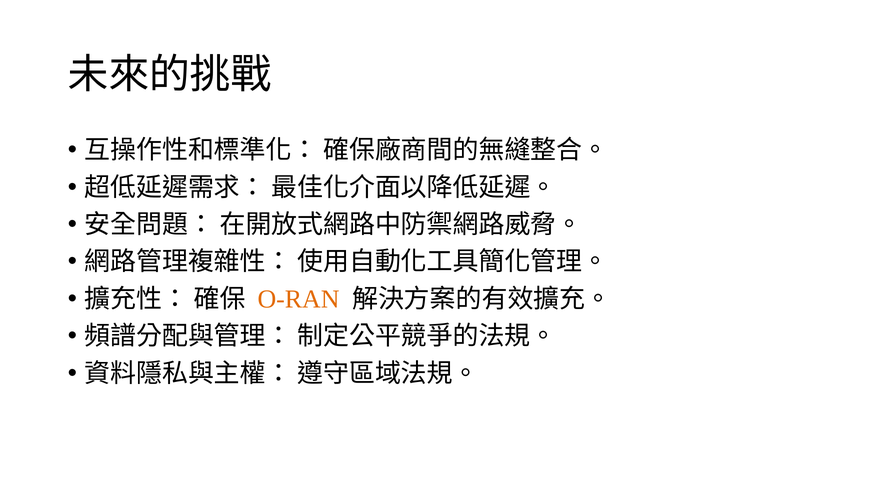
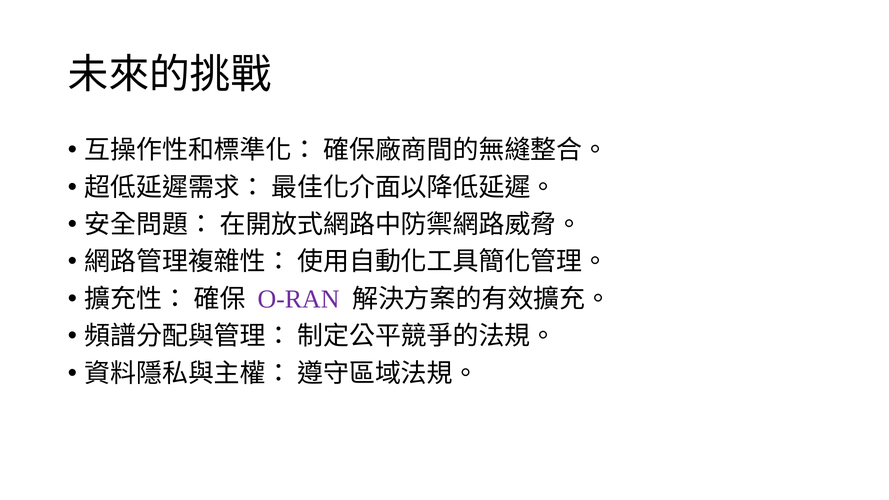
O-RAN colour: orange -> purple
